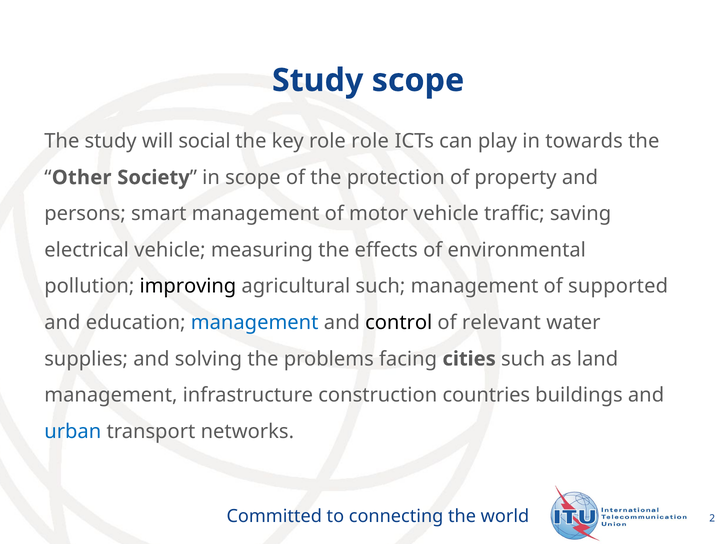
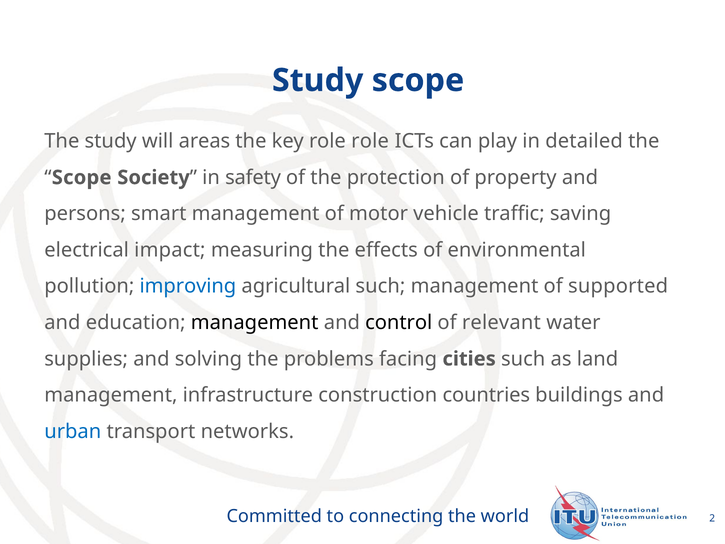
social: social -> areas
towards: towards -> detailed
Other at (82, 177): Other -> Scope
in scope: scope -> safety
electrical vehicle: vehicle -> impact
improving colour: black -> blue
management at (255, 322) colour: blue -> black
